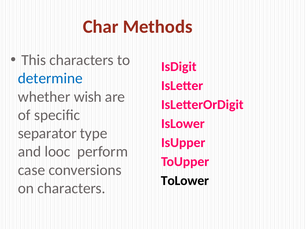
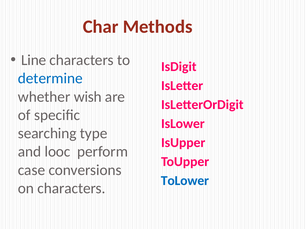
This: This -> Line
separator: separator -> searching
ToLower colour: black -> blue
